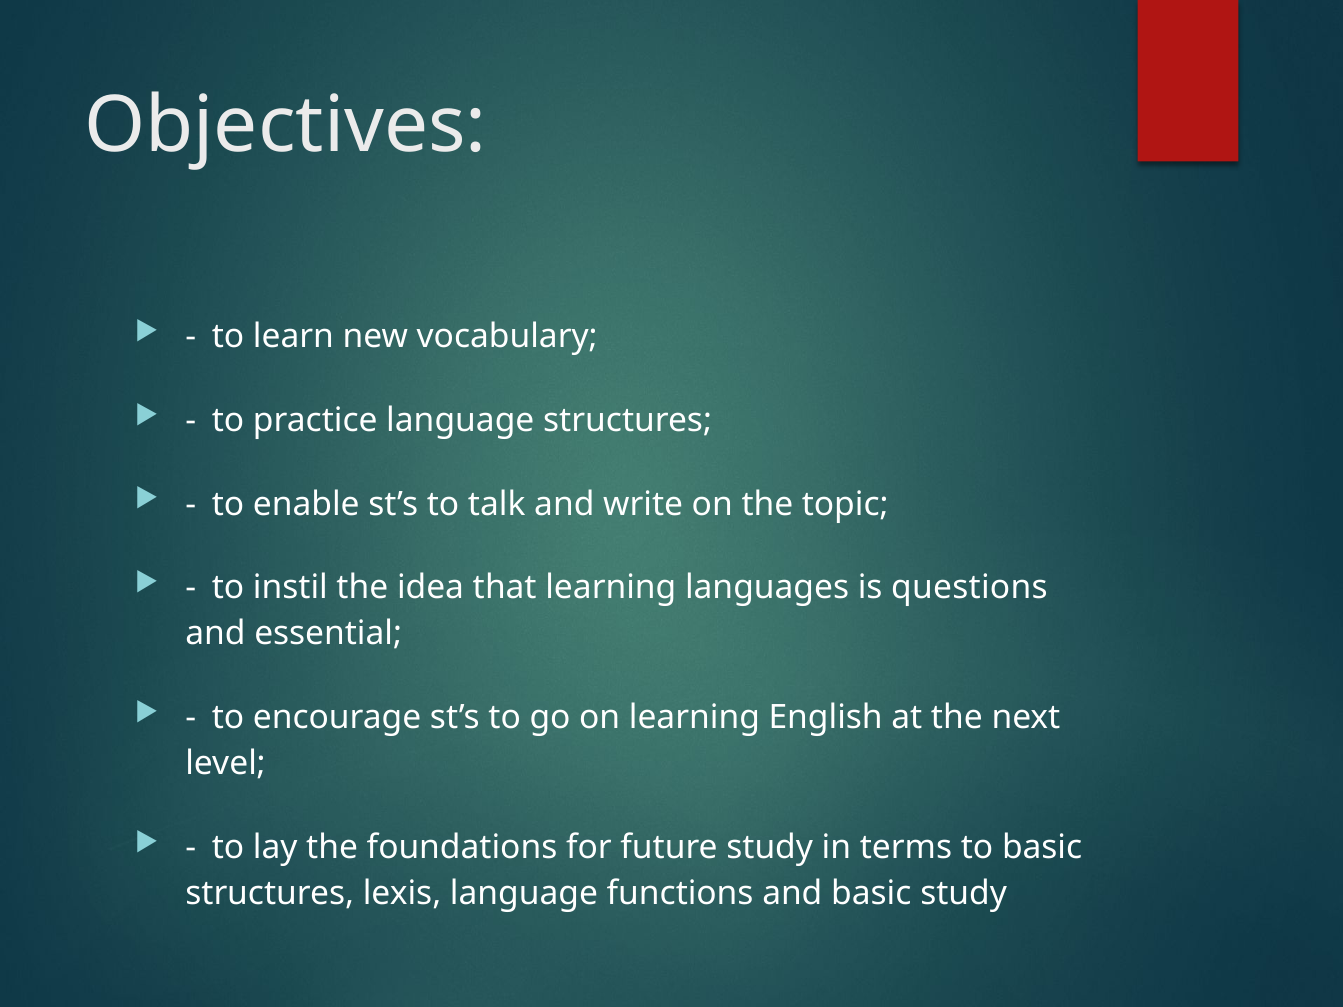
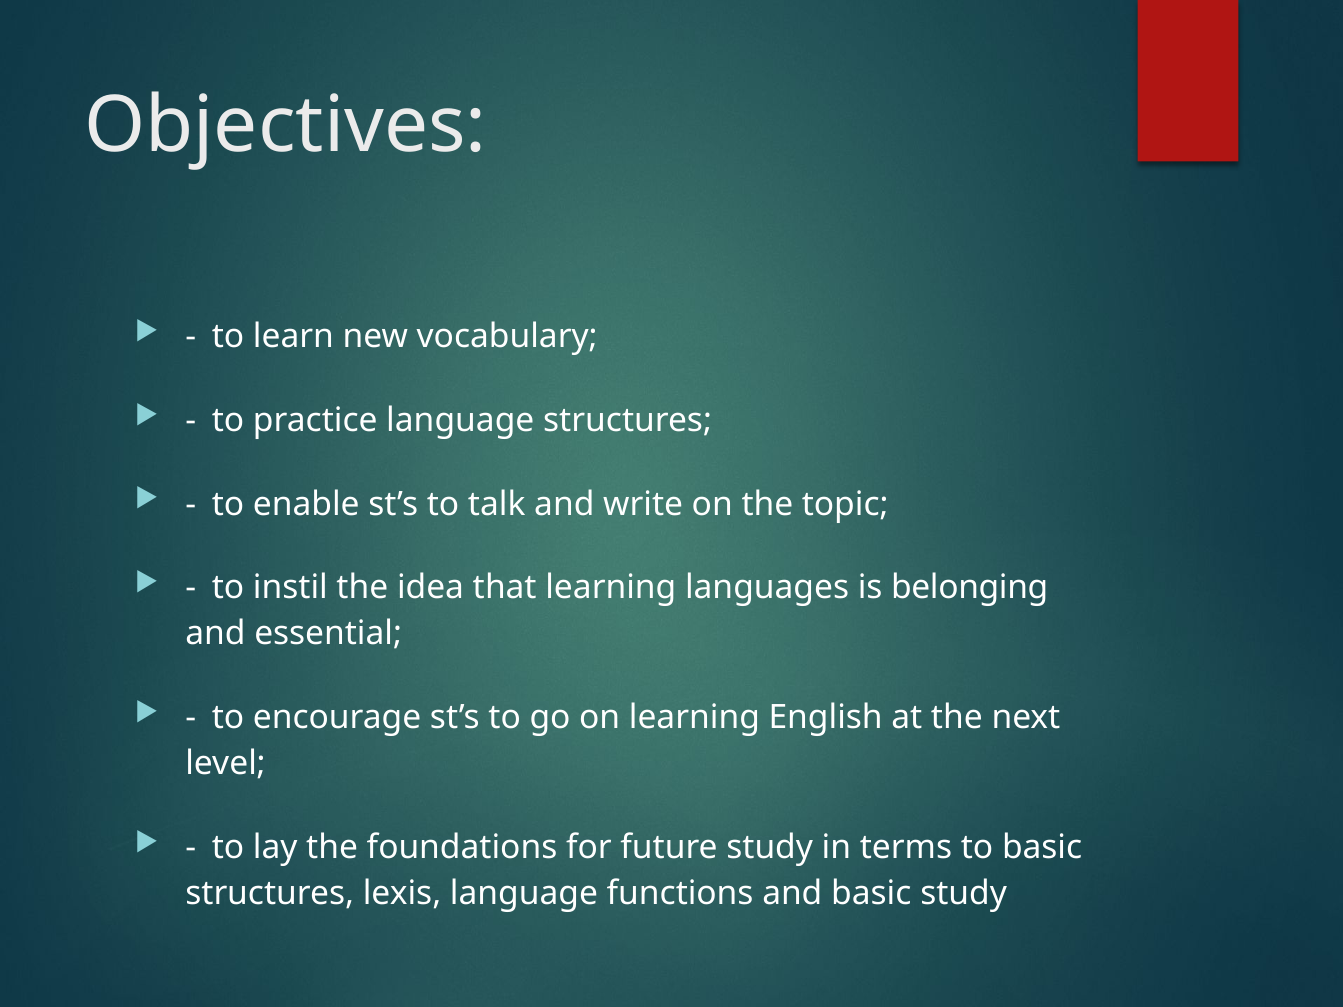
questions: questions -> belonging
